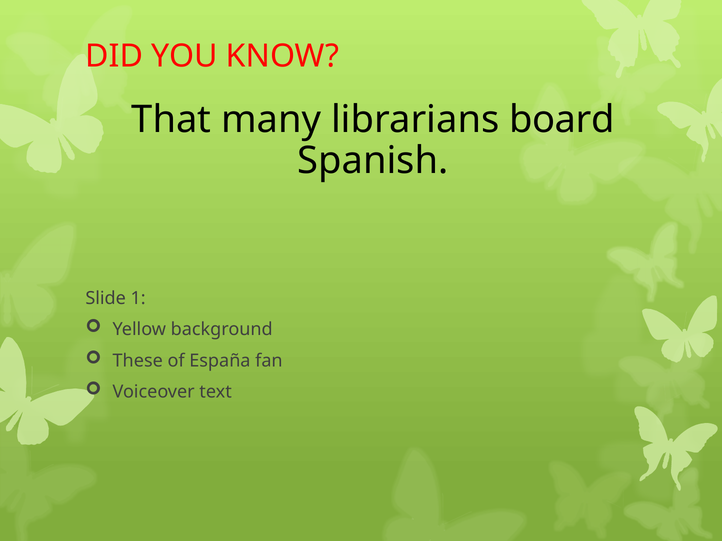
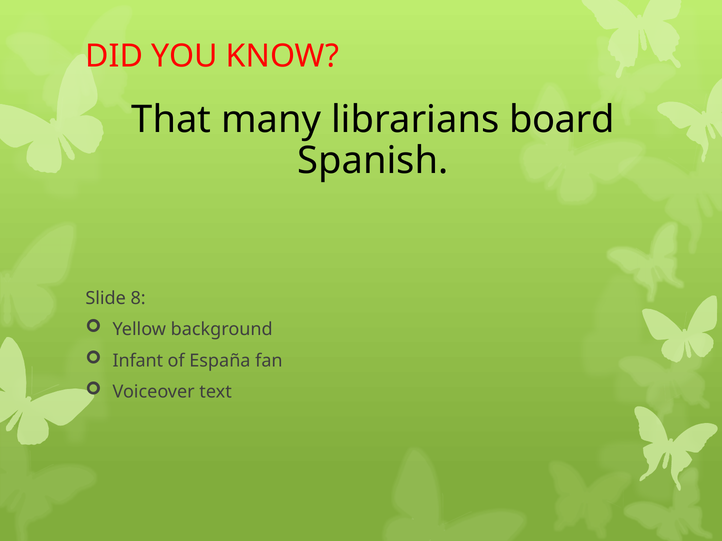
1: 1 -> 8
These: These -> Infant
